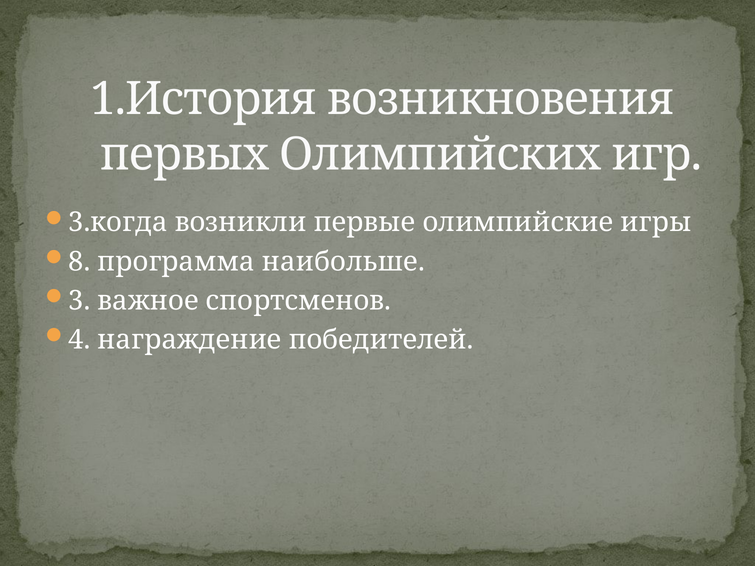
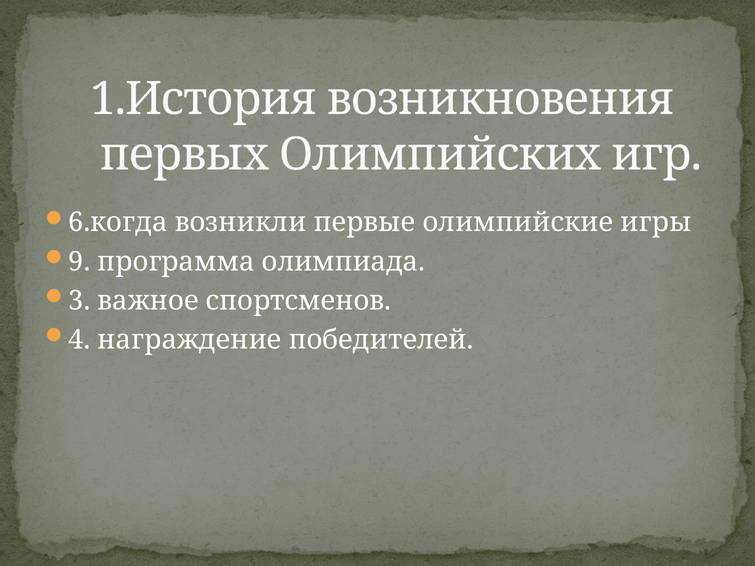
3.когда: 3.когда -> 6.когда
8: 8 -> 9
наибольше: наибольше -> олимпиада
